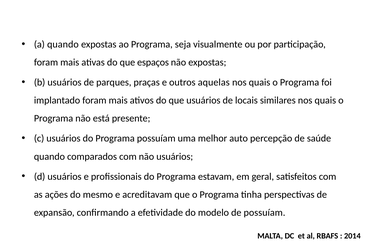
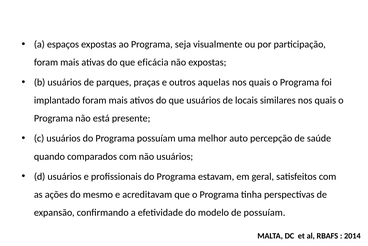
a quando: quando -> espaços
espaços: espaços -> eficácia
